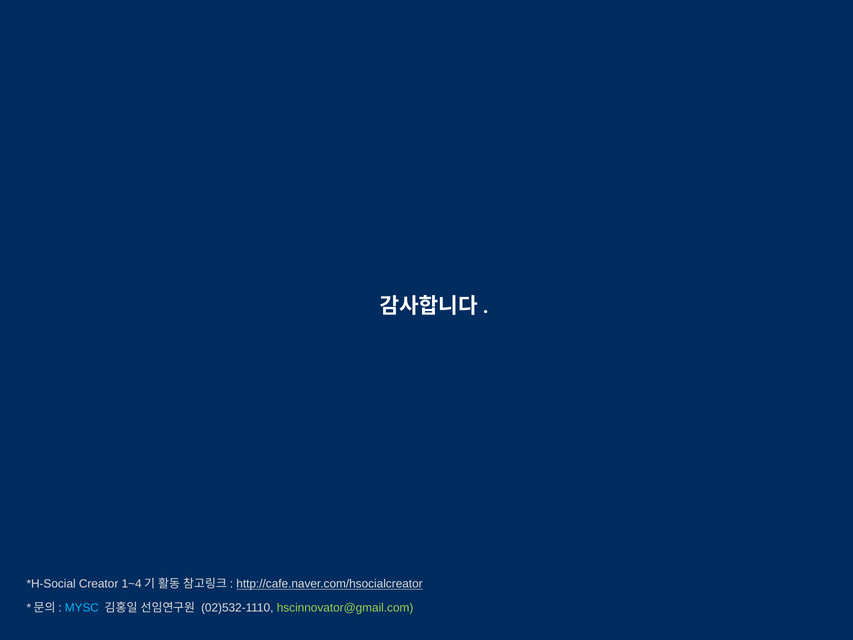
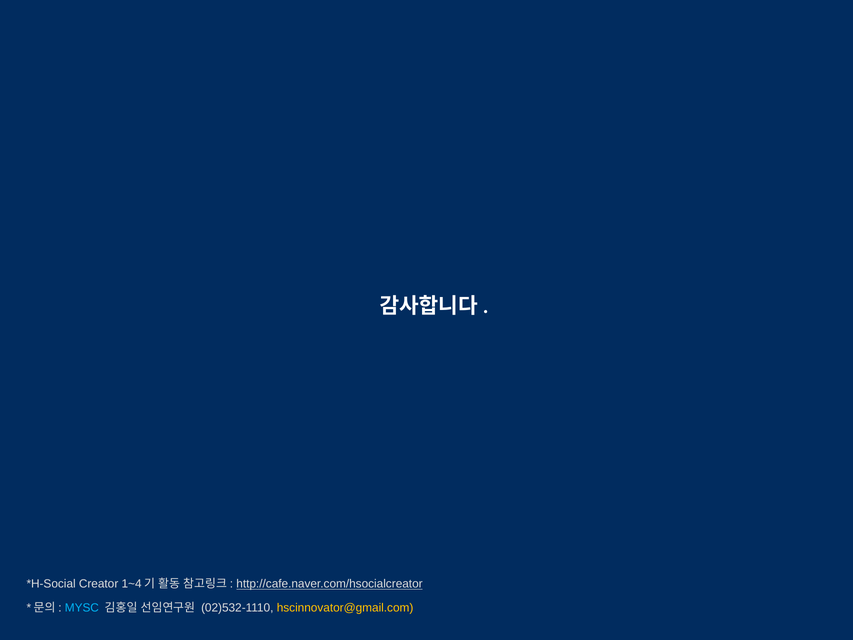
hscinnovator@gmail.com colour: light green -> yellow
